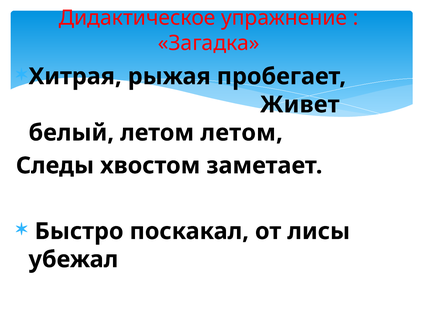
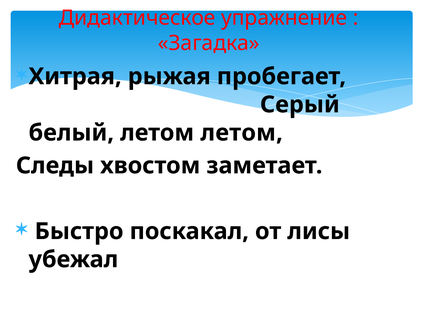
Живет: Живет -> Серый
